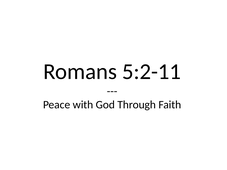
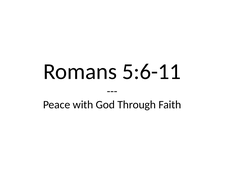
5:2-11: 5:2-11 -> 5:6-11
